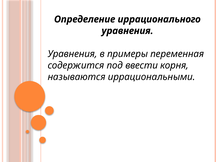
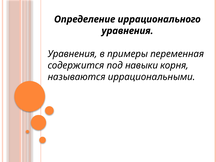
ввести: ввести -> навыки
